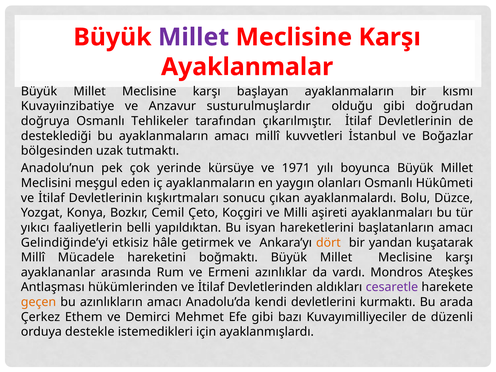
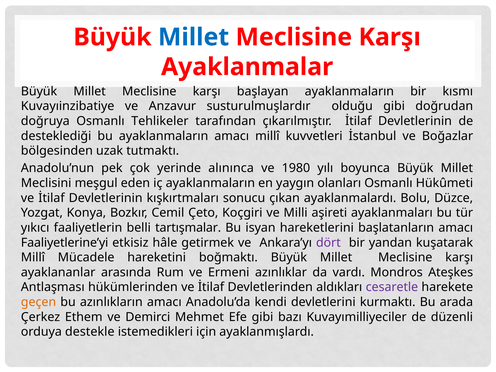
Millet at (194, 37) colour: purple -> blue
kürsüye: kürsüye -> alınınca
1971: 1971 -> 1980
yapıldıktan: yapıldıktan -> tartışmalar
Gelindiğinde’yi: Gelindiğinde’yi -> Faaliyetlerine’yi
dört colour: orange -> purple
